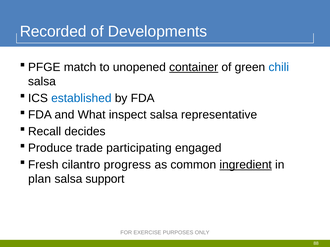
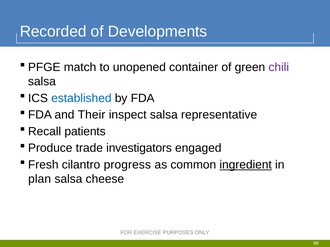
container underline: present -> none
chili colour: blue -> purple
What: What -> Their
decides: decides -> patients
participating: participating -> investigators
support: support -> cheese
